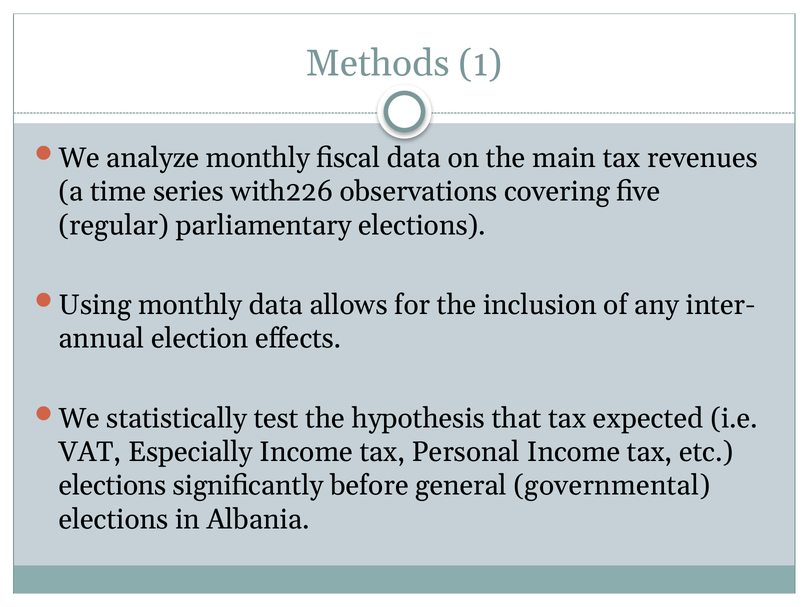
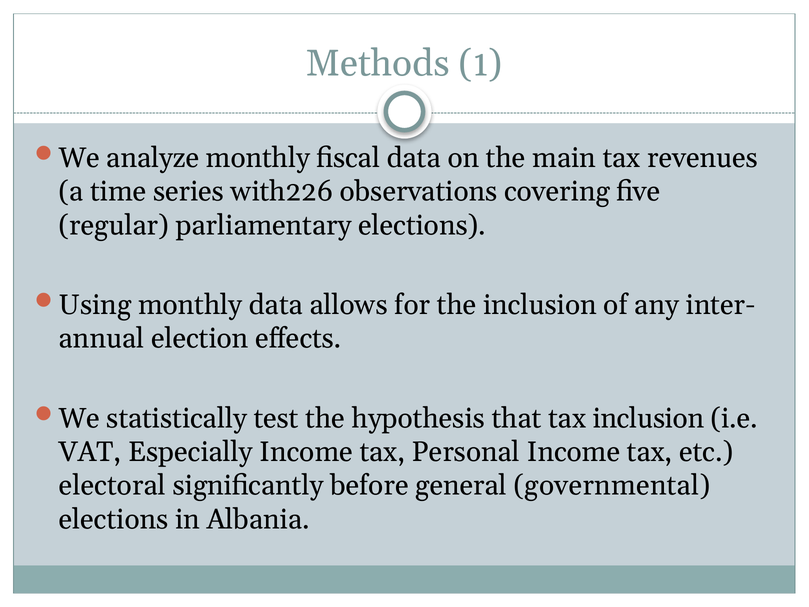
tax expected: expected -> inclusion
elections at (113, 486): elections -> electoral
